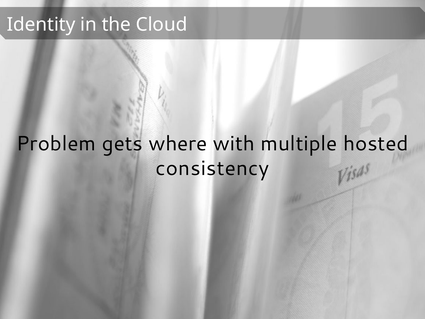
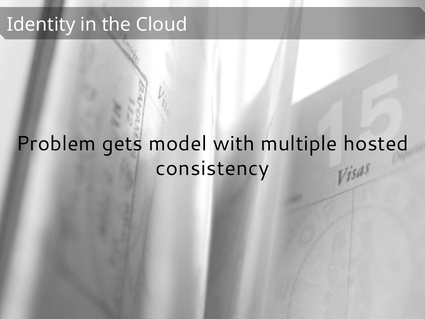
where: where -> model
